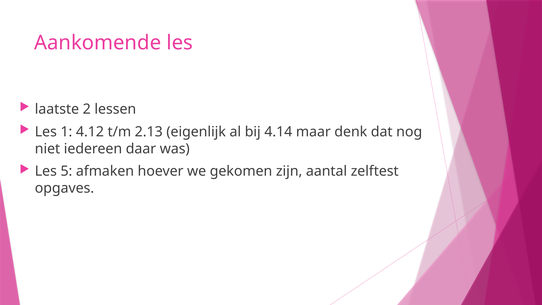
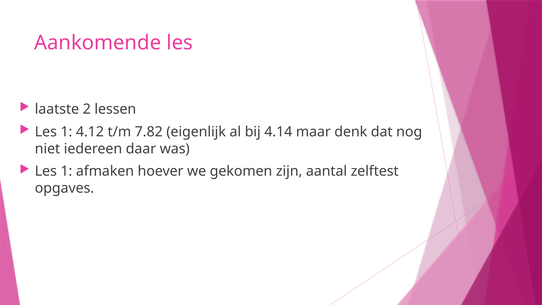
2.13: 2.13 -> 7.82
5 at (66, 171): 5 -> 1
